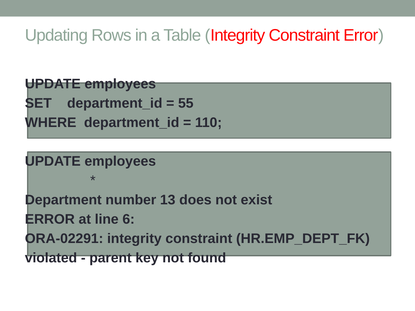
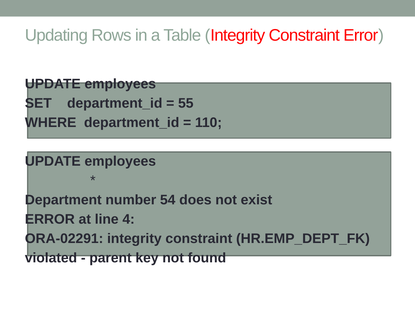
13: 13 -> 54
6: 6 -> 4
